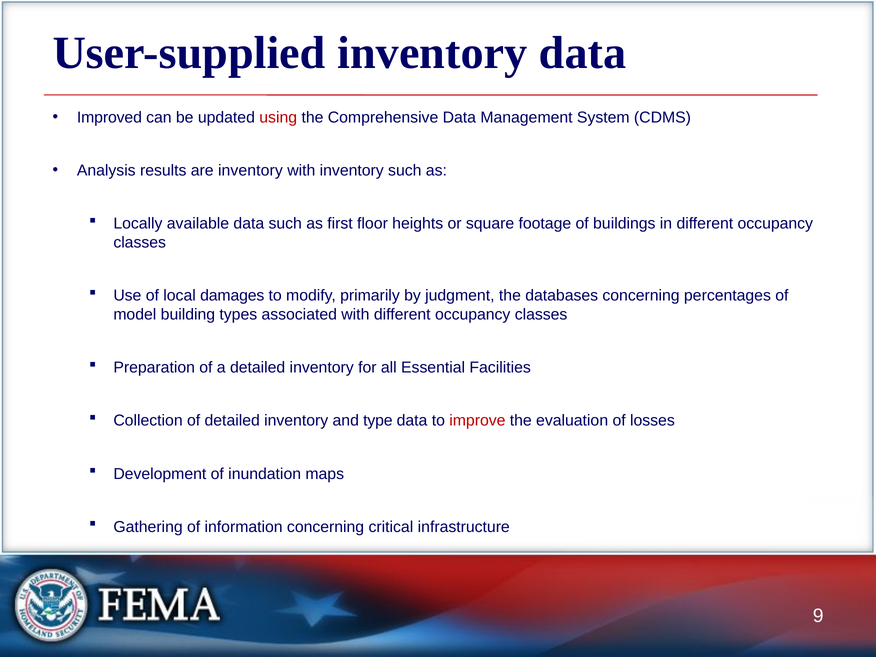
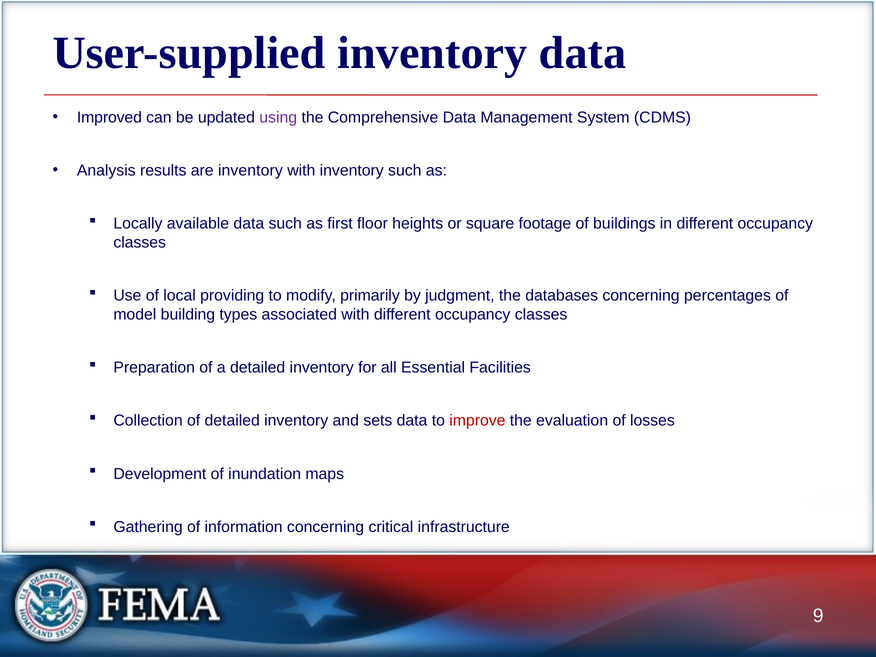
using colour: red -> purple
damages: damages -> providing
type: type -> sets
